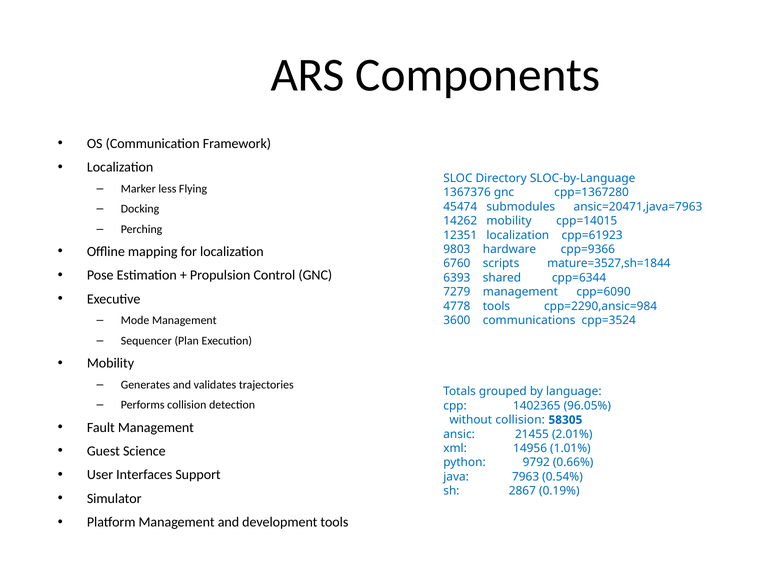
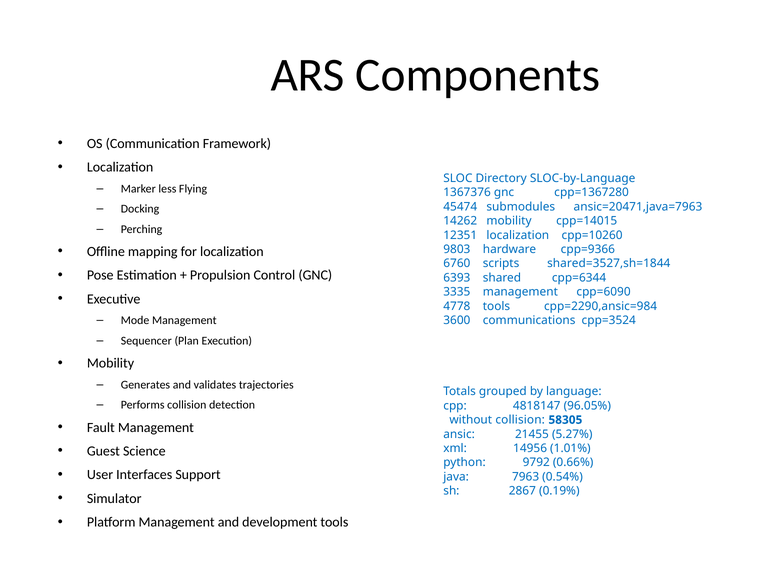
cpp=61923: cpp=61923 -> cpp=10260
mature=3527,sh=1844: mature=3527,sh=1844 -> shared=3527,sh=1844
7279: 7279 -> 3335
1402365: 1402365 -> 4818147
2.01%: 2.01% -> 5.27%
